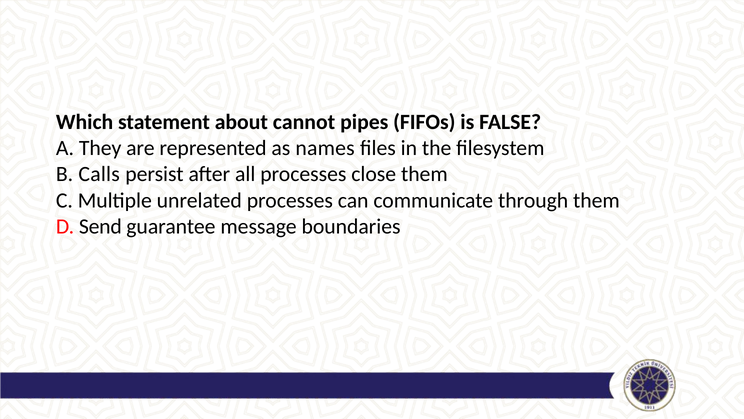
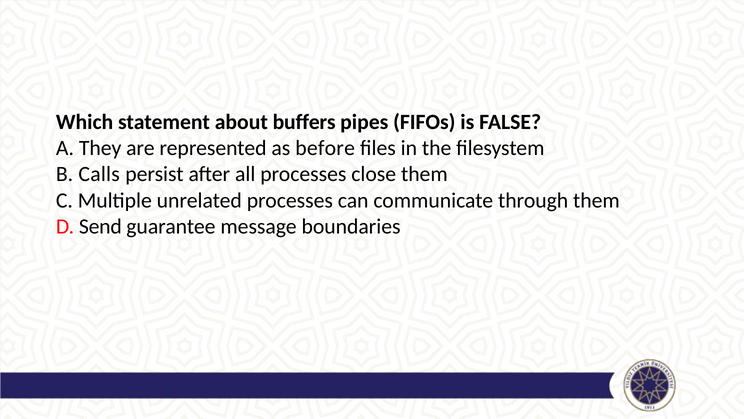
cannot: cannot -> buffers
names: names -> before
